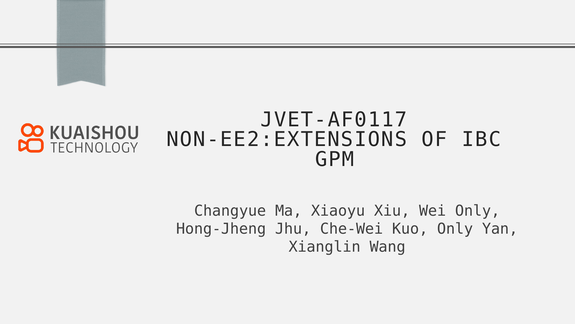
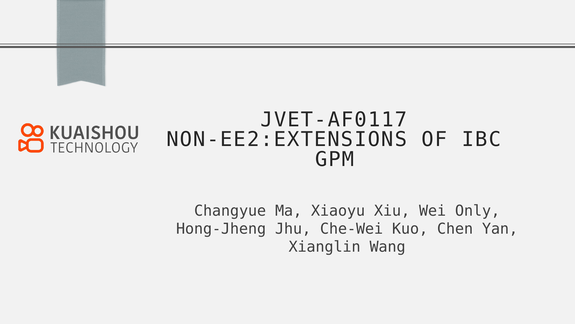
Kuo Only: Only -> Chen
